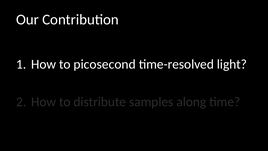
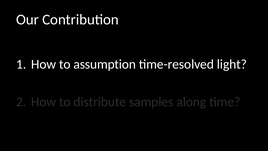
picosecond: picosecond -> assumption
